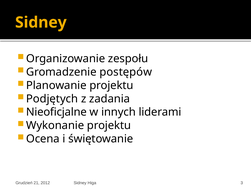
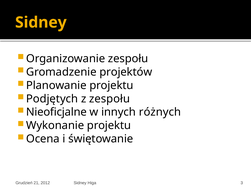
postępów: postępów -> projektów
z zadania: zadania -> zespołu
liderami: liderami -> różnych
